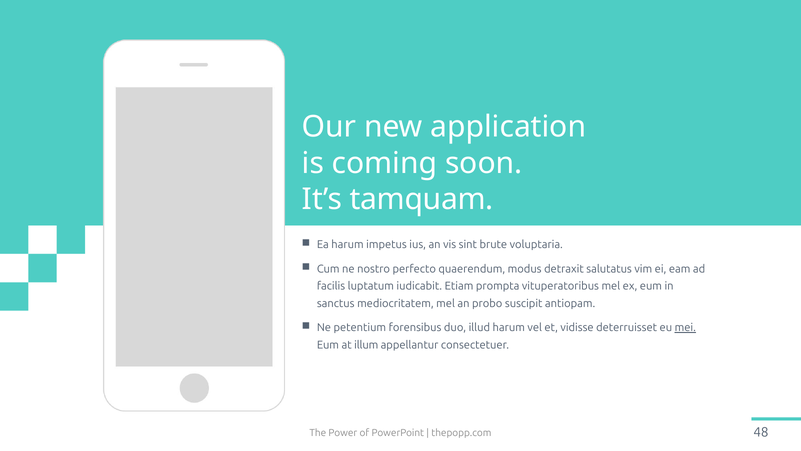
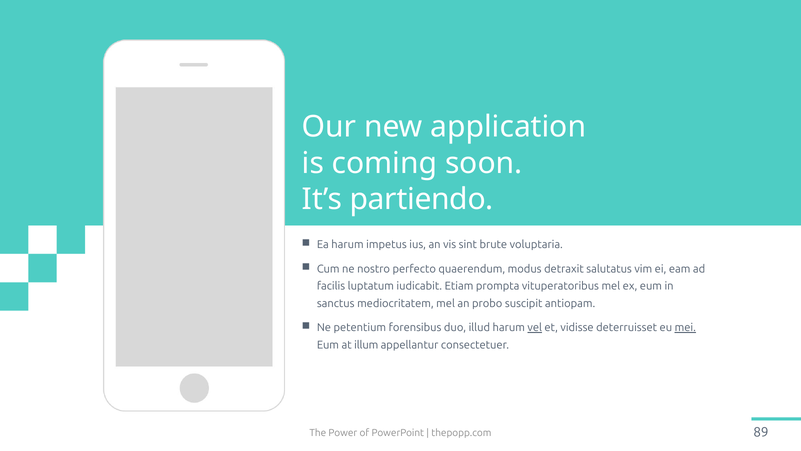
tamquam: tamquam -> partiendo
vel underline: none -> present
48: 48 -> 89
